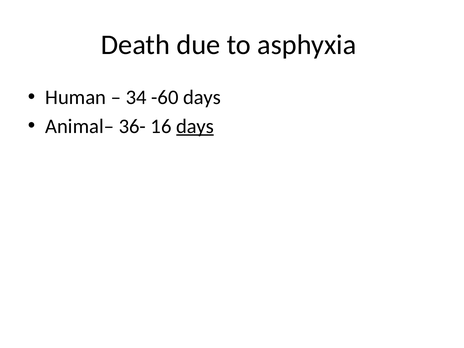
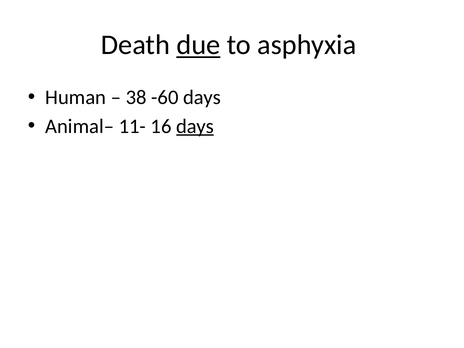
due underline: none -> present
34: 34 -> 38
36-: 36- -> 11-
